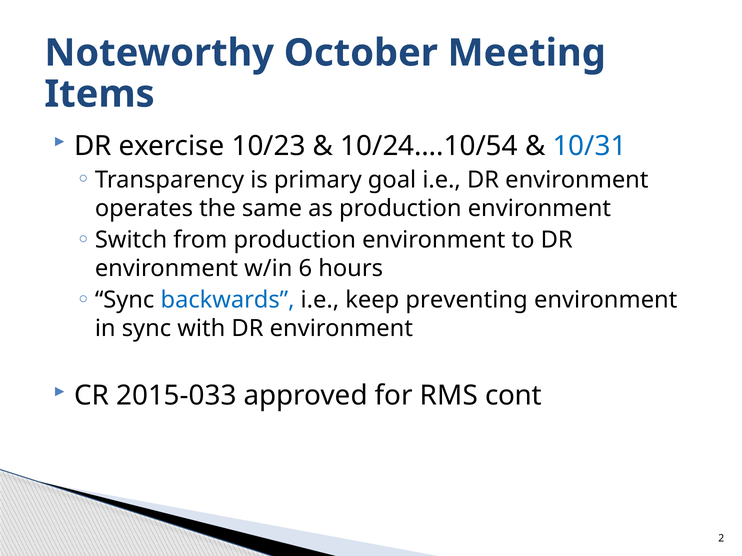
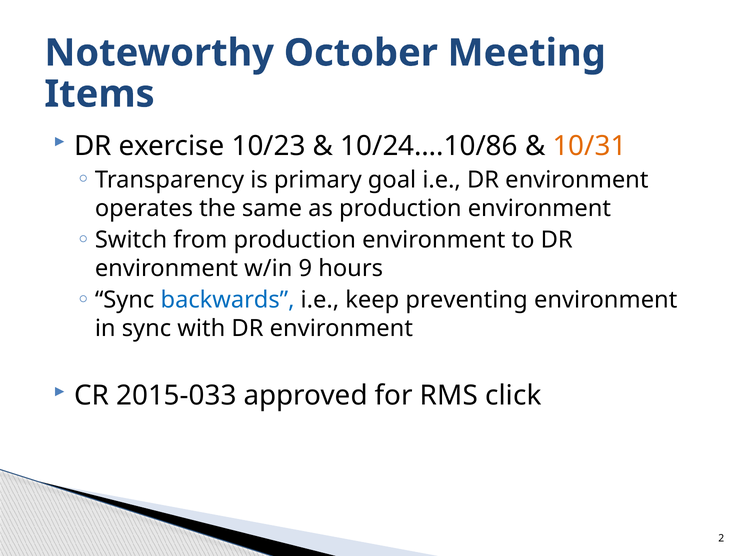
10/24….10/54: 10/24….10/54 -> 10/24….10/86
10/31 colour: blue -> orange
6: 6 -> 9
cont: cont -> click
